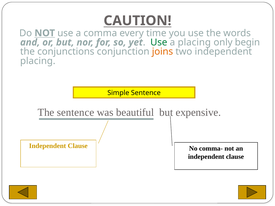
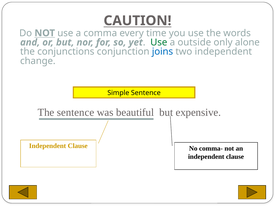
a placing: placing -> outside
begin: begin -> alone
joins colour: orange -> blue
placing at (38, 61): placing -> change
